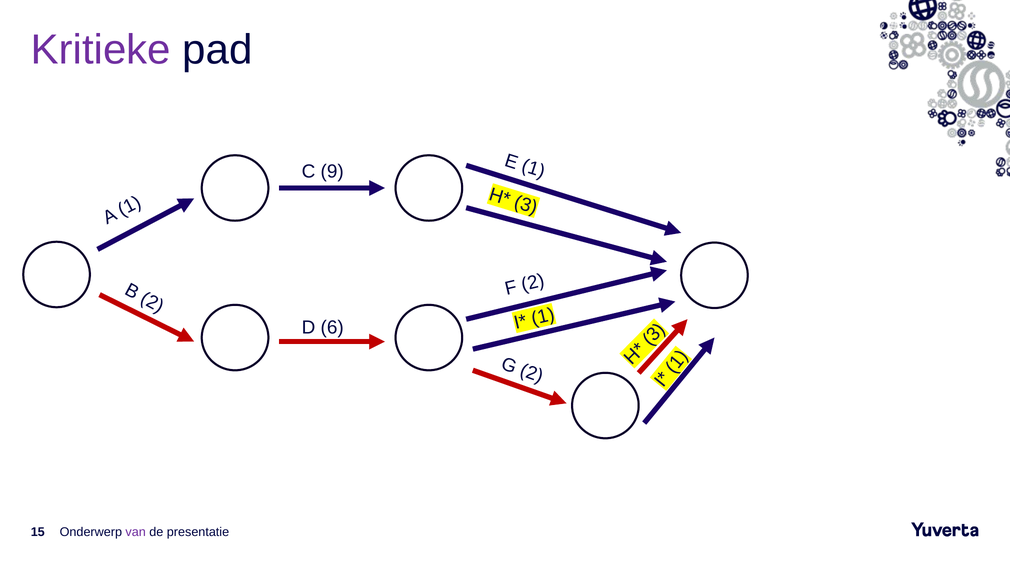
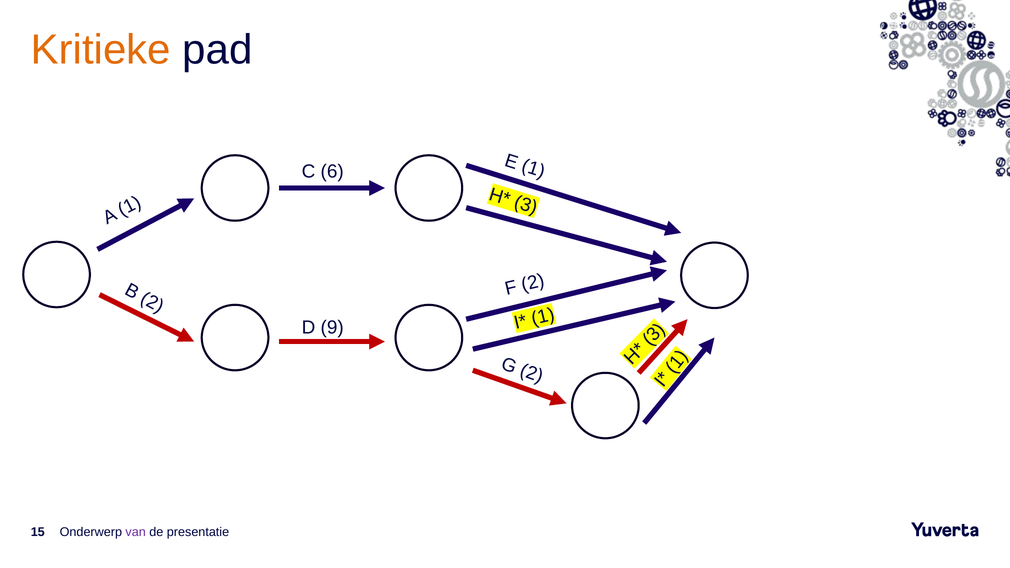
Kritieke colour: purple -> orange
9: 9 -> 6
6: 6 -> 9
